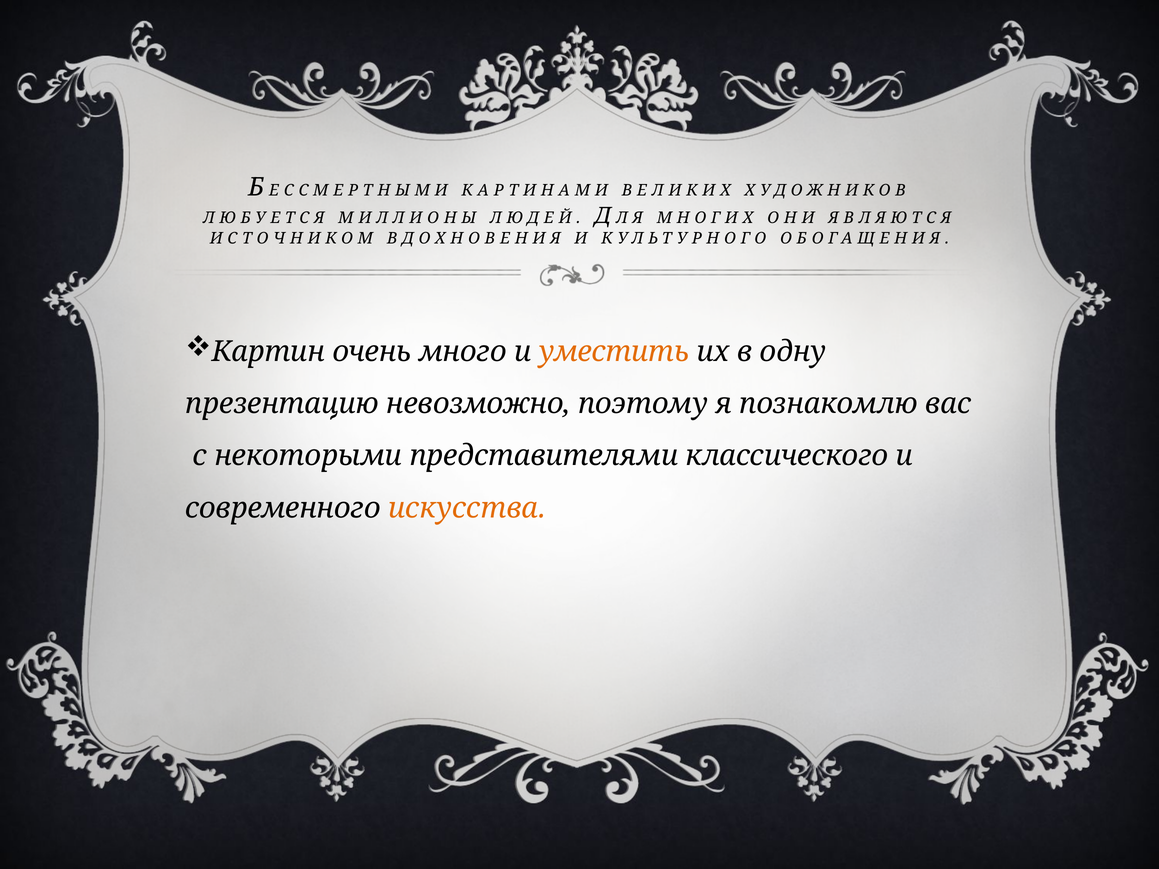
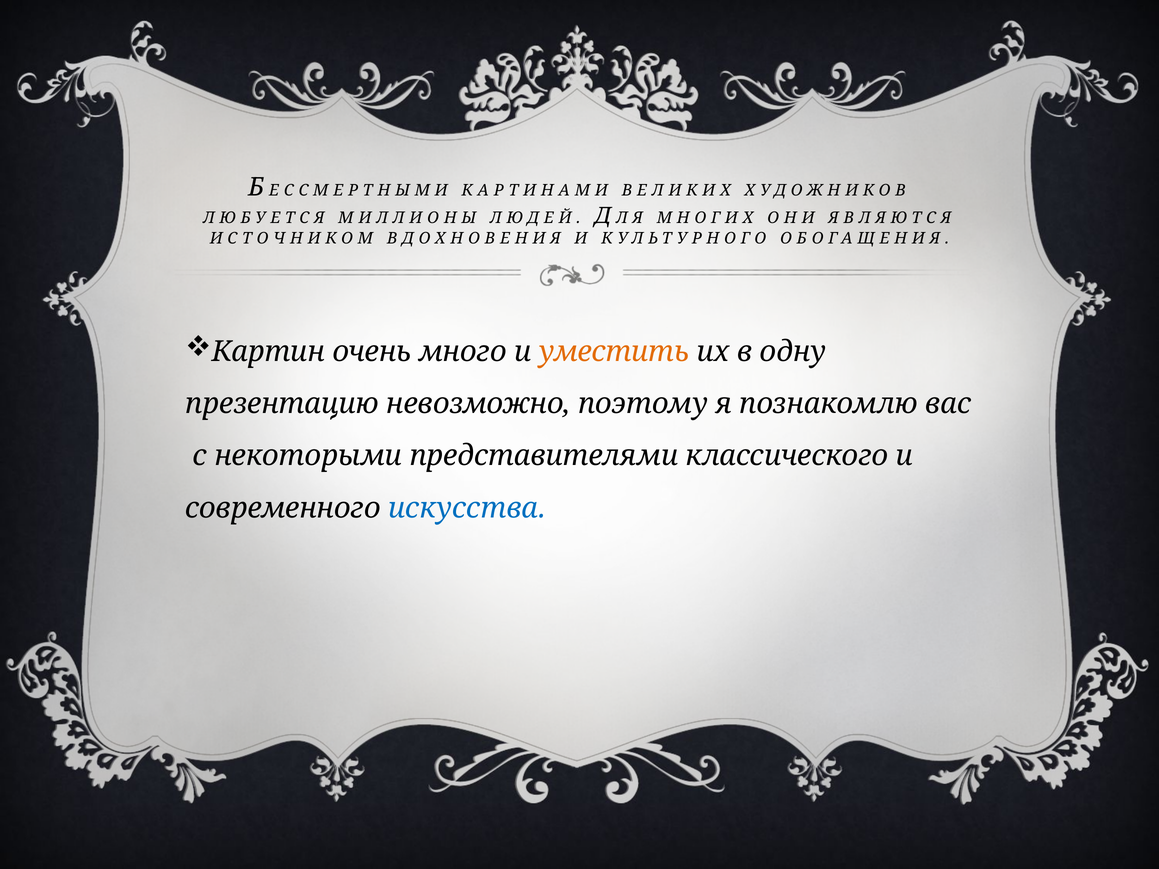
искусства colour: orange -> blue
